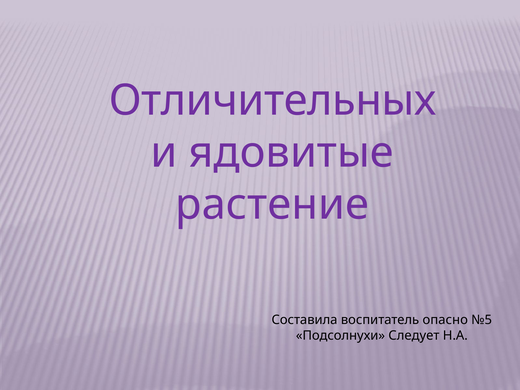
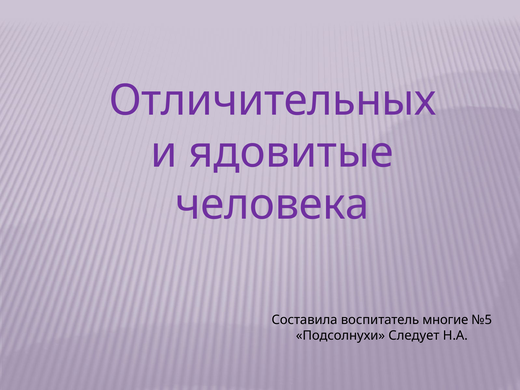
растение: растение -> человека
опасно: опасно -> многие
